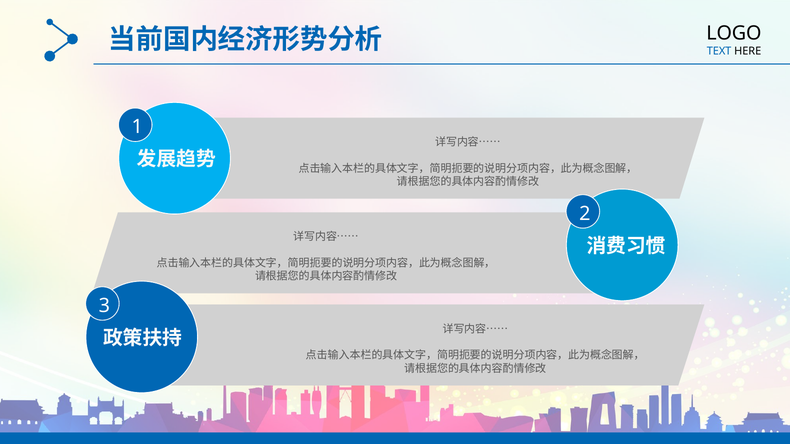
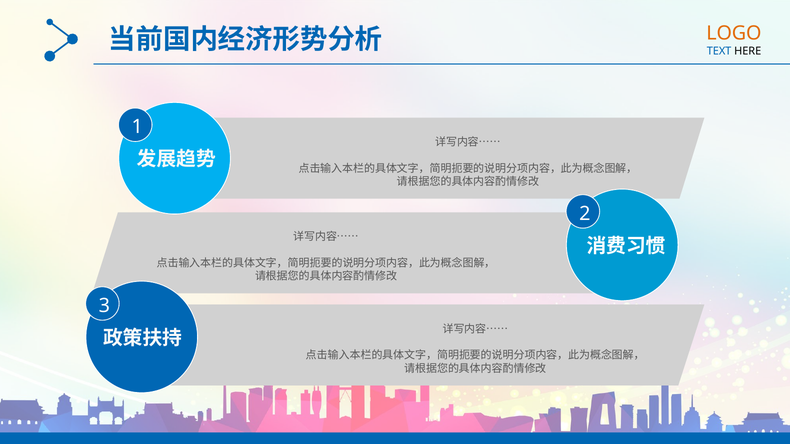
LOGO colour: black -> orange
